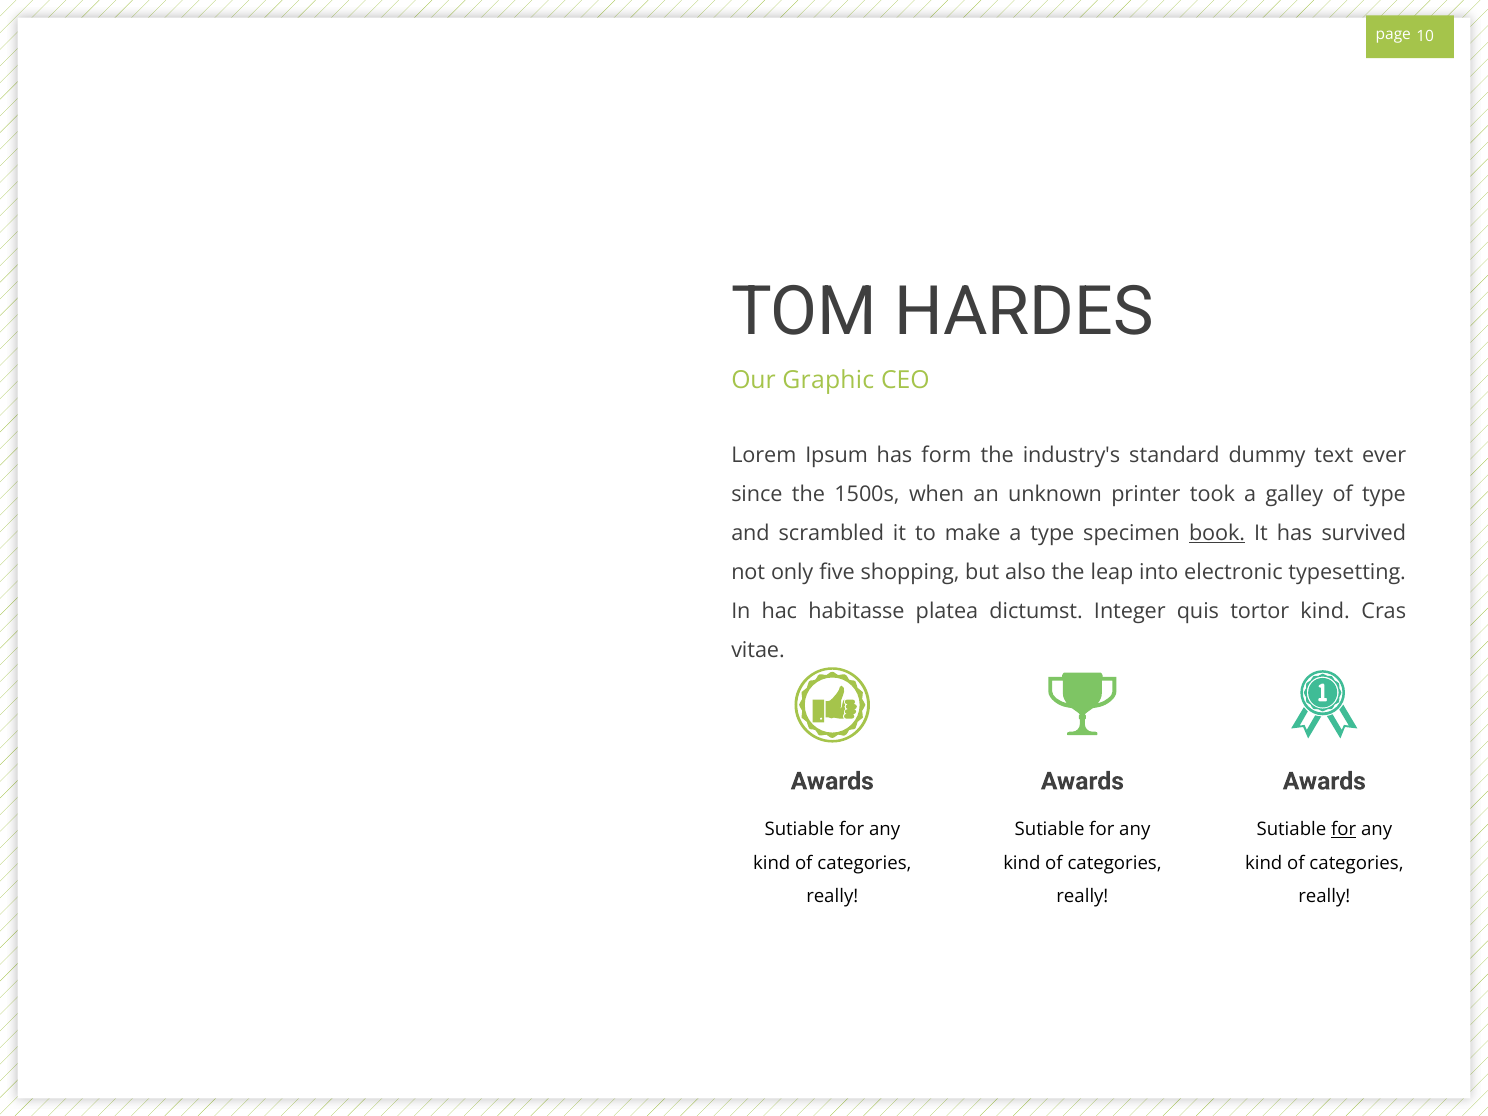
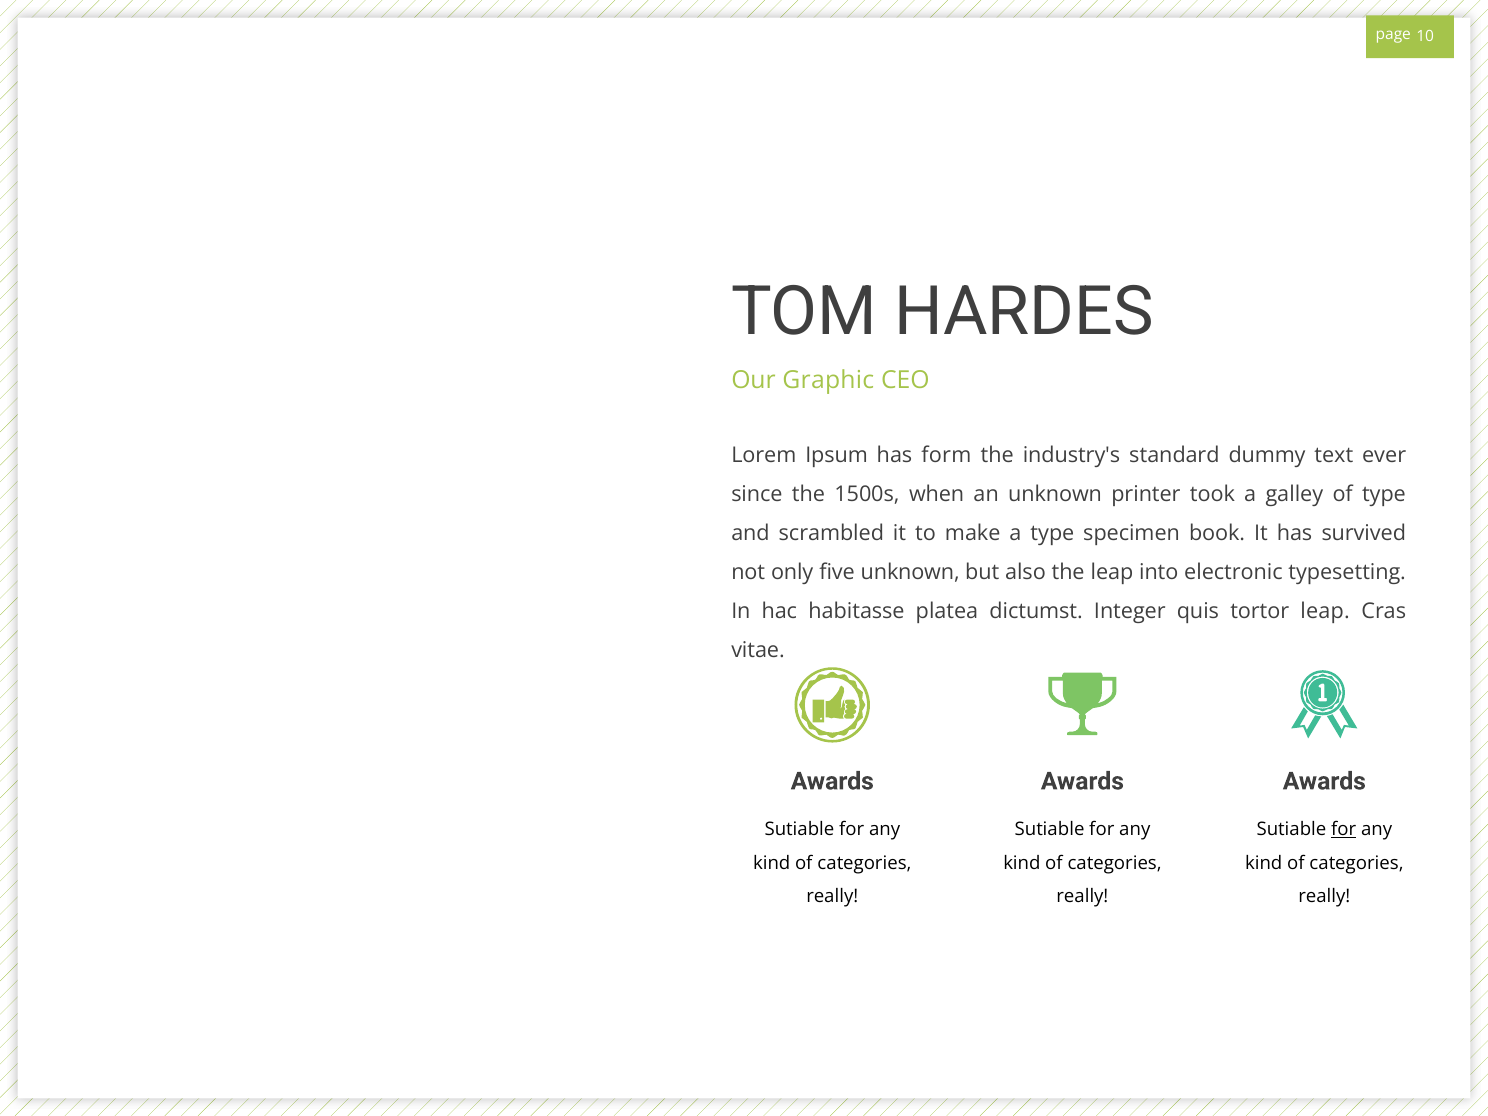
book underline: present -> none
five shopping: shopping -> unknown
tortor kind: kind -> leap
